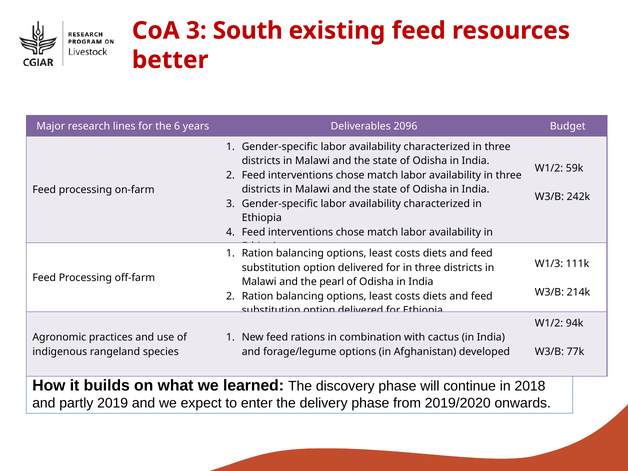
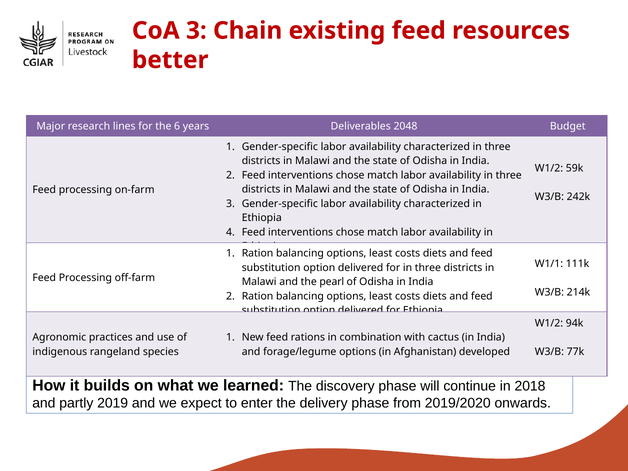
South: South -> Chain
2096: 2096 -> 2048
W1/3: W1/3 -> W1/1
